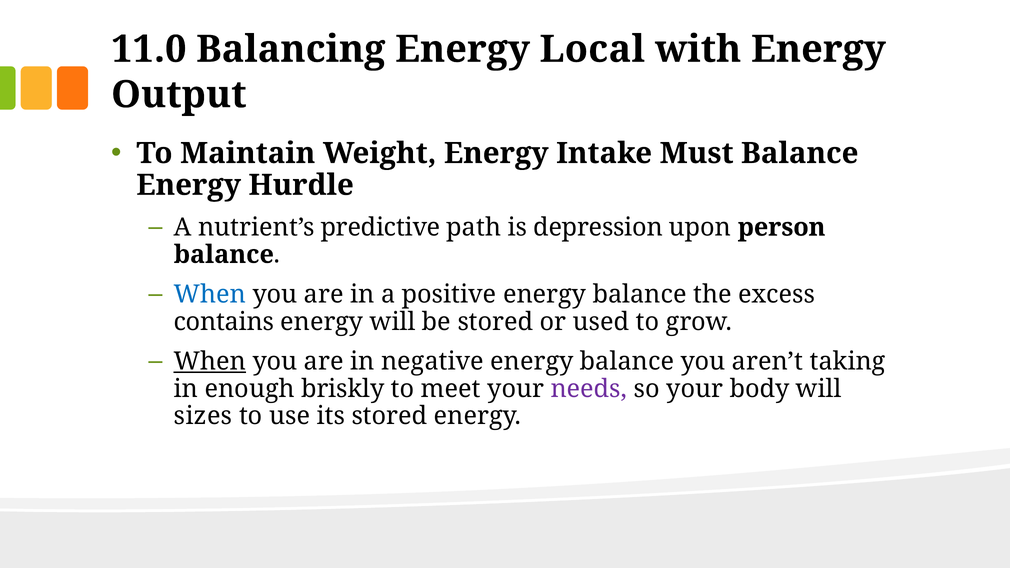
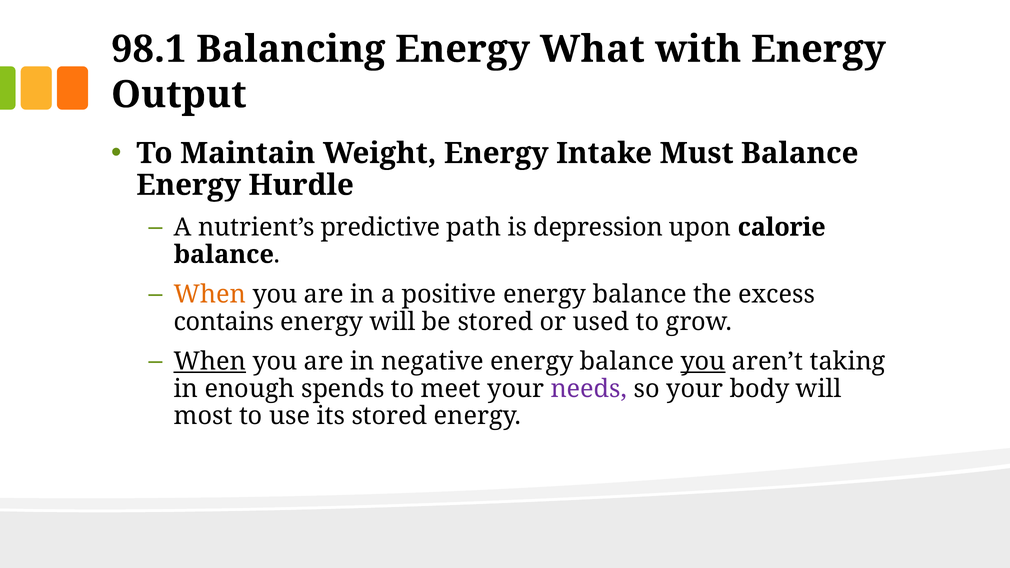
11.0: 11.0 -> 98.1
Local: Local -> What
person: person -> calorie
When at (210, 295) colour: blue -> orange
you at (703, 362) underline: none -> present
briskly: briskly -> spends
sizes: sizes -> most
